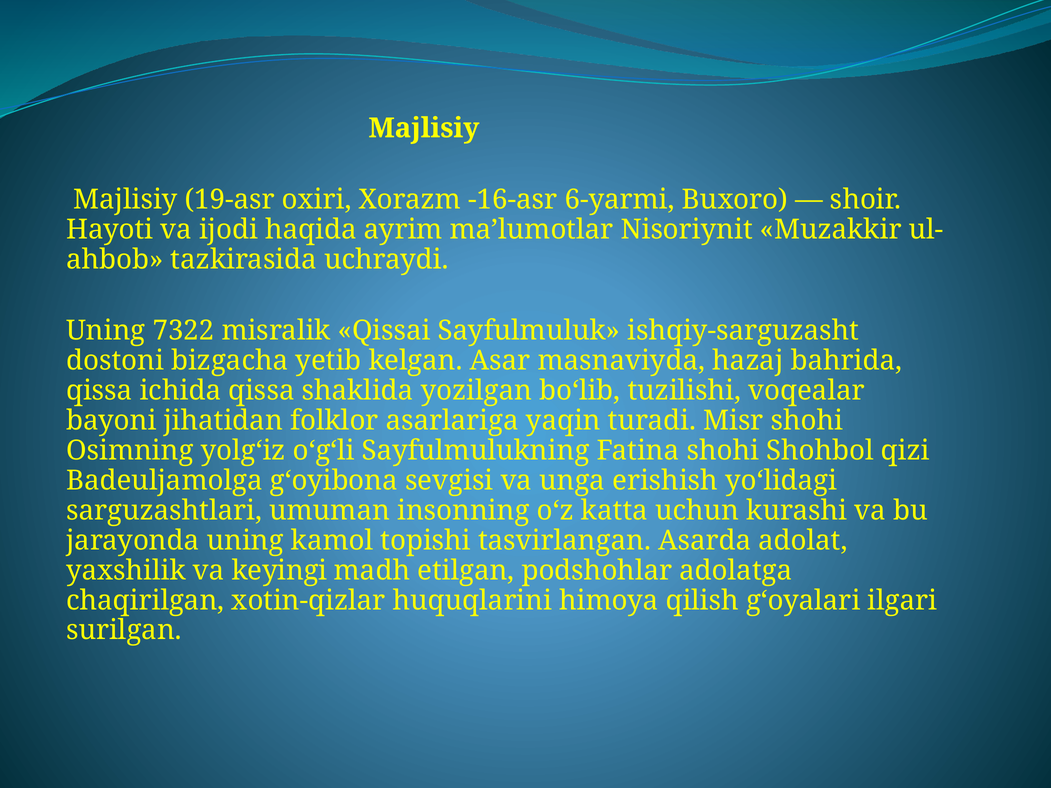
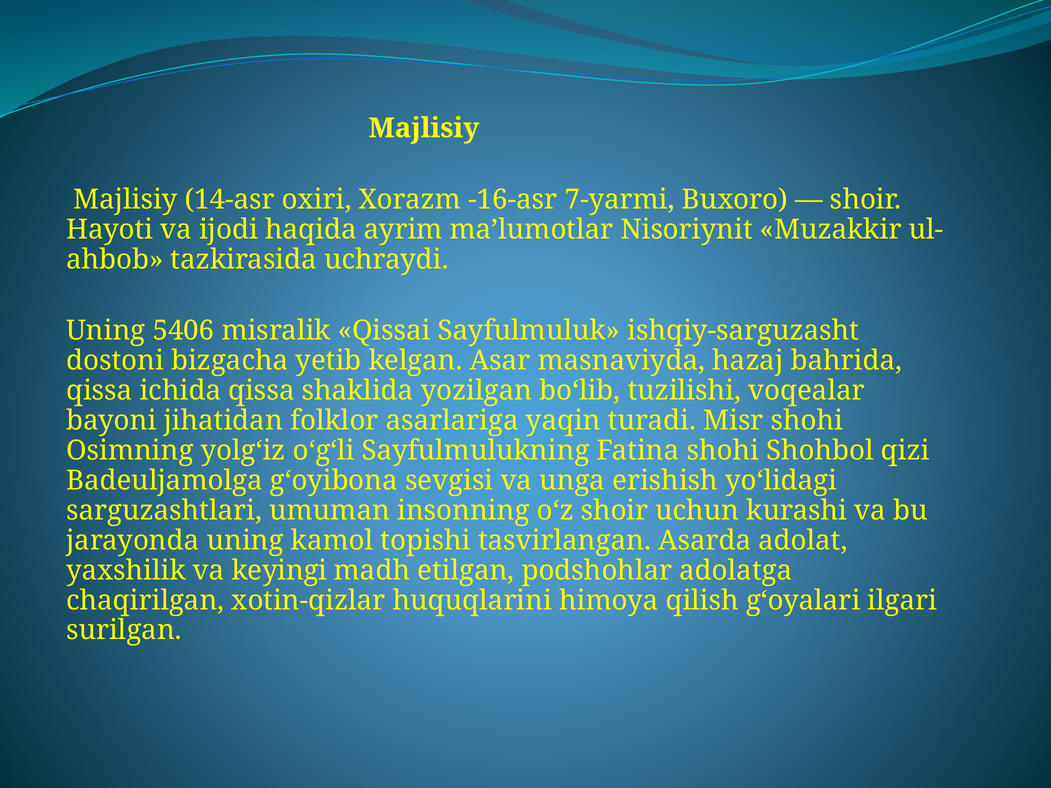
19-asr: 19-asr -> 14-asr
6-yarmi: 6-yarmi -> 7-yarmi
7322: 7322 -> 5406
o‘z katta: katta -> shoir
